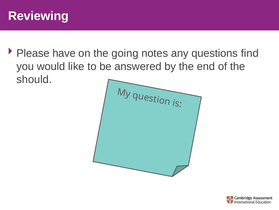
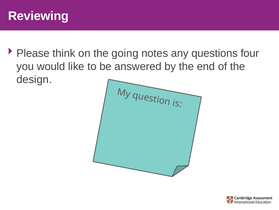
have: have -> think
find: find -> four
should: should -> design
